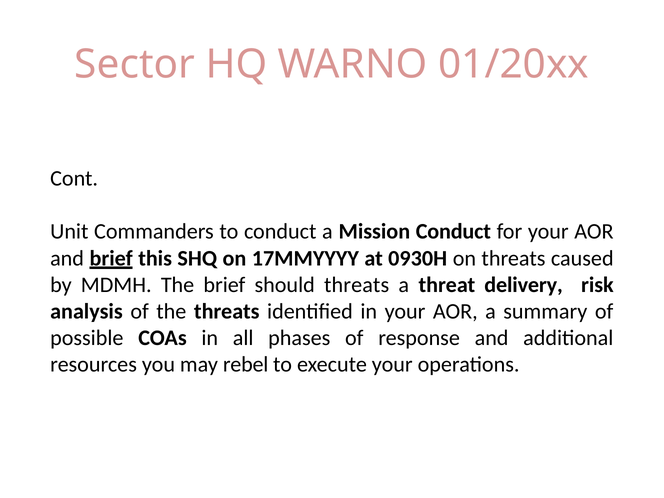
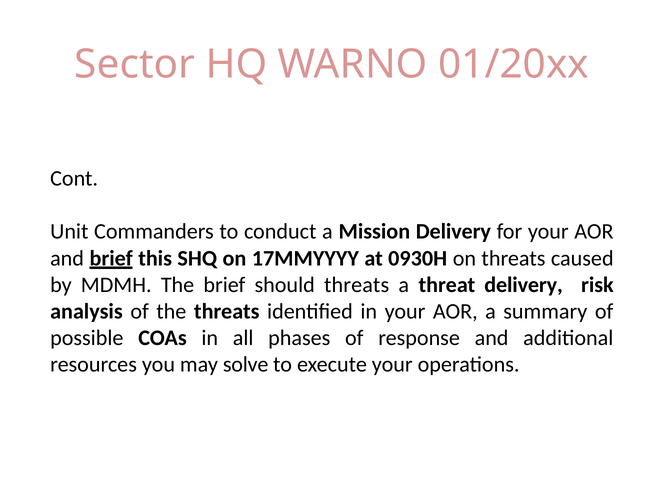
Mission Conduct: Conduct -> Delivery
rebel: rebel -> solve
